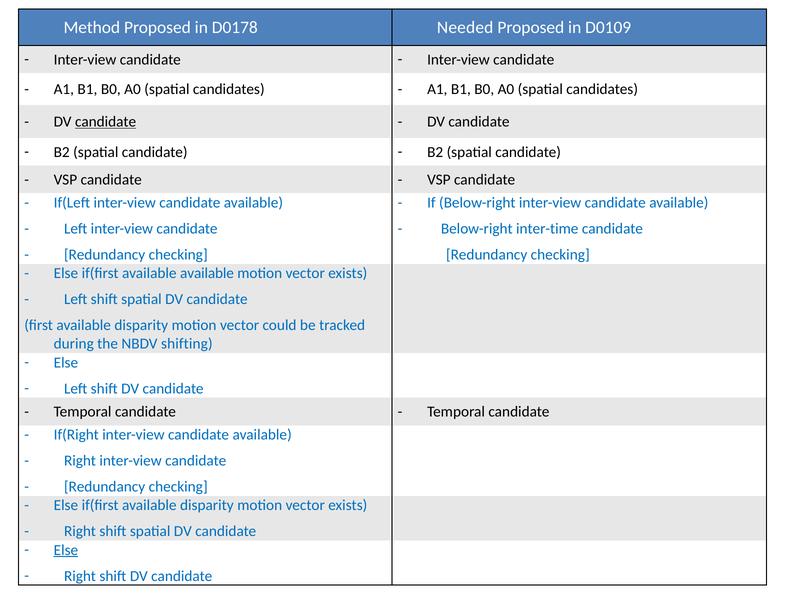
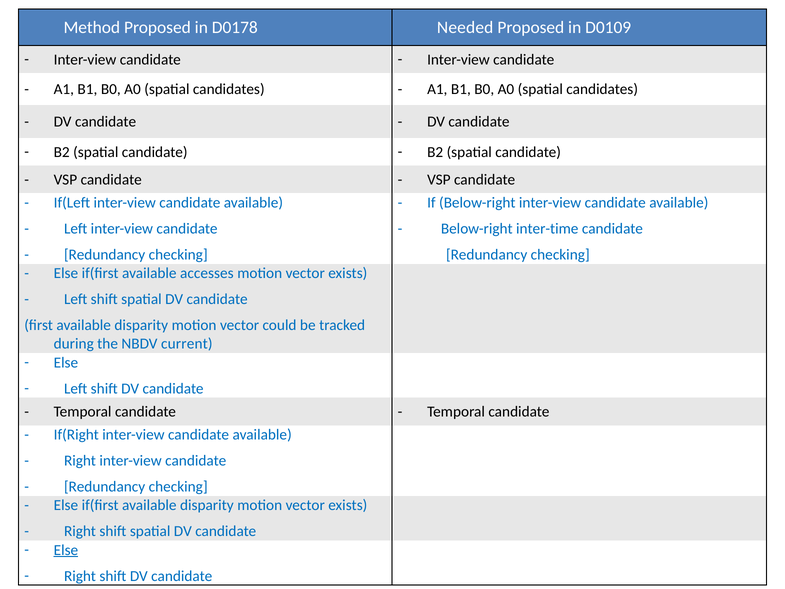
candidate at (106, 122) underline: present -> none
available available: available -> accesses
shifting: shifting -> current
